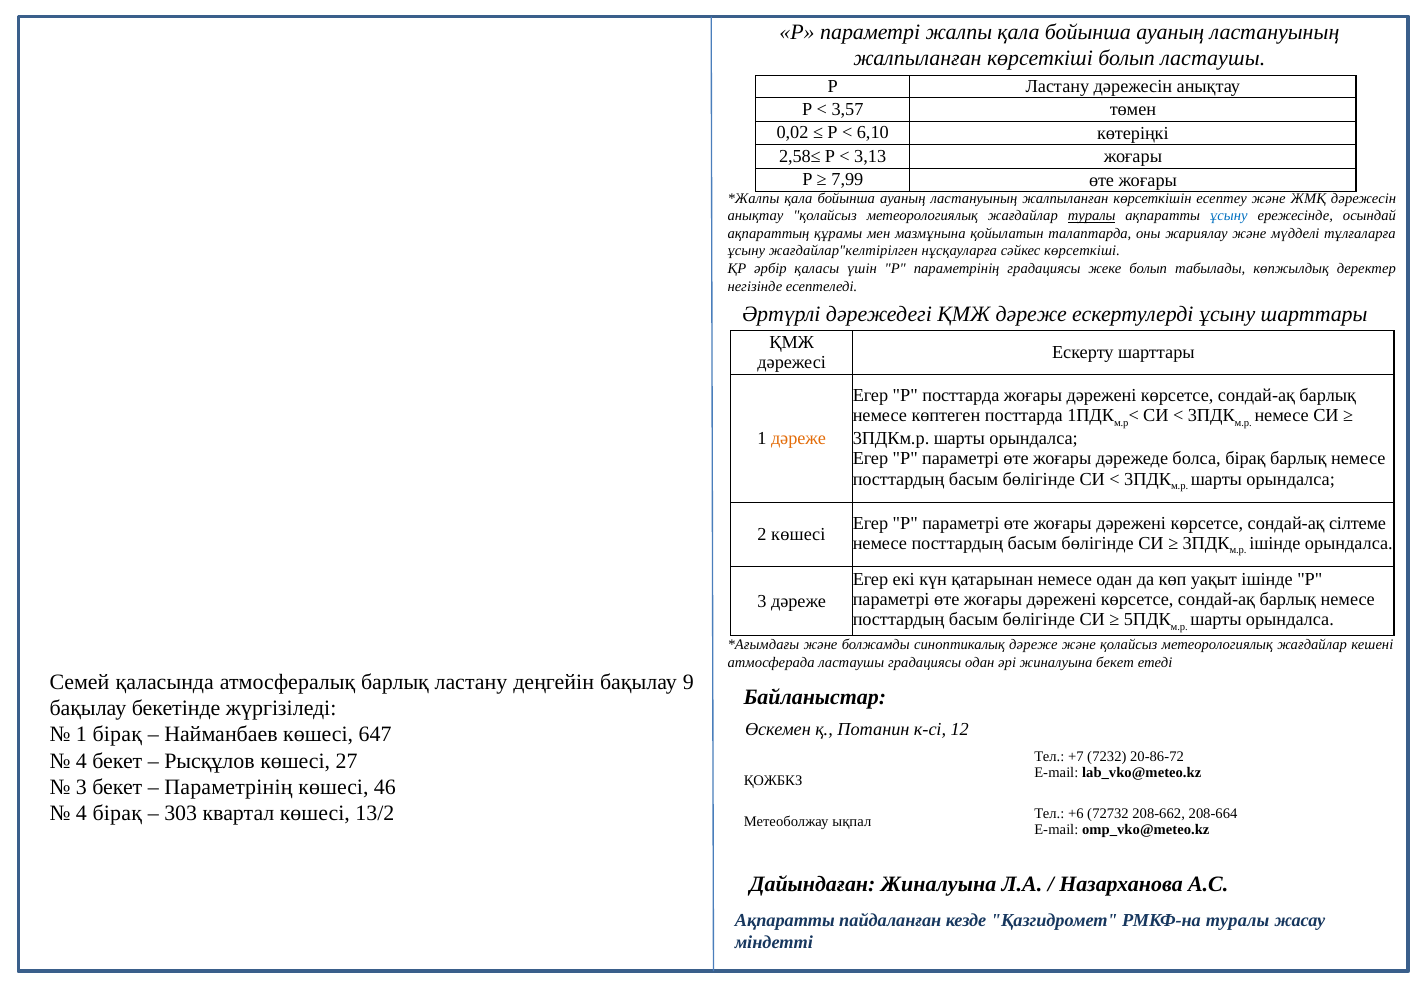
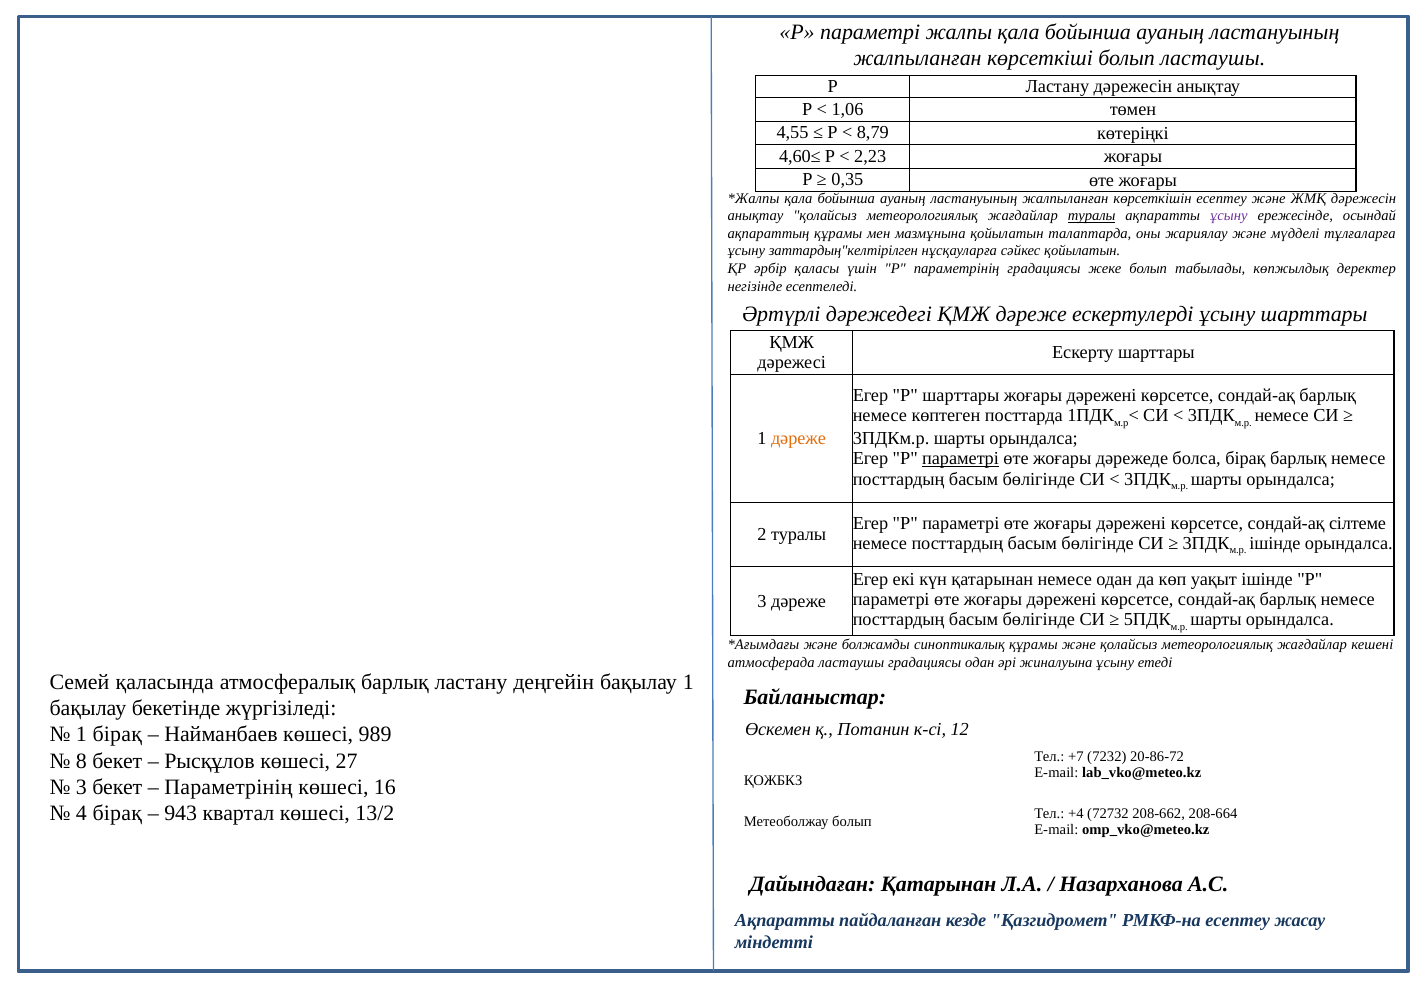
3,57: 3,57 -> 1,06
0,02: 0,02 -> 4,55
6,10: 6,10 -> 8,79
2,58≤: 2,58≤ -> 4,60≤
3,13: 3,13 -> 2,23
7,99: 7,99 -> 0,35
ұсыну at (1229, 216) colour: blue -> purple
жағдайлар"келтірілген: жағдайлар"келтірілген -> заттардың"келтірілген
сәйкес көрсеткіші: көрсеткіші -> қойылатын
Р посттарда: посттарда -> шарттары
параметрі at (961, 459) underline: none -> present
2 көшесі: көшесі -> туралы
синоптикалық дәреже: дәреже -> құрамы
жиналуына бекет: бекет -> ұсыну
бақылау 9: 9 -> 1
647: 647 -> 989
4 at (81, 761): 4 -> 8
46: 46 -> 16
303: 303 -> 943
+6: +6 -> +4
Метеоболжау ықпал: ықпал -> болып
Дайындаған Жиналуына: Жиналуына -> Қатарынан
РМКФ-на туралы: туралы -> есептеу
